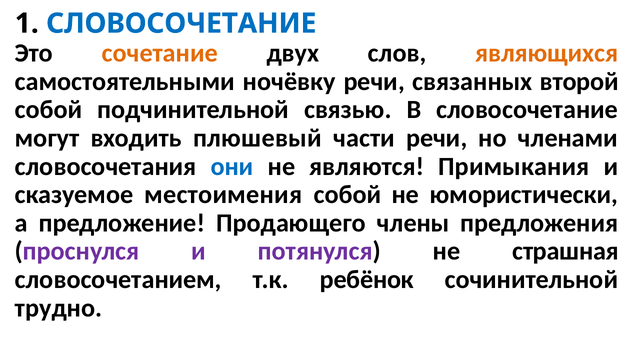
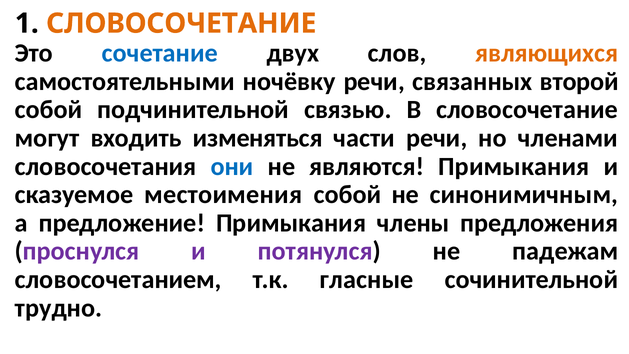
СЛОВОСОЧЕТАНИЕ at (181, 23) colour: blue -> orange
сочетание colour: orange -> blue
плюшевый: плюшевый -> изменяться
юмористически: юмористически -> синонимичным
предложение Продающего: Продающего -> Примыкания
страшная: страшная -> падежам
ребёнок: ребёнок -> гласные
